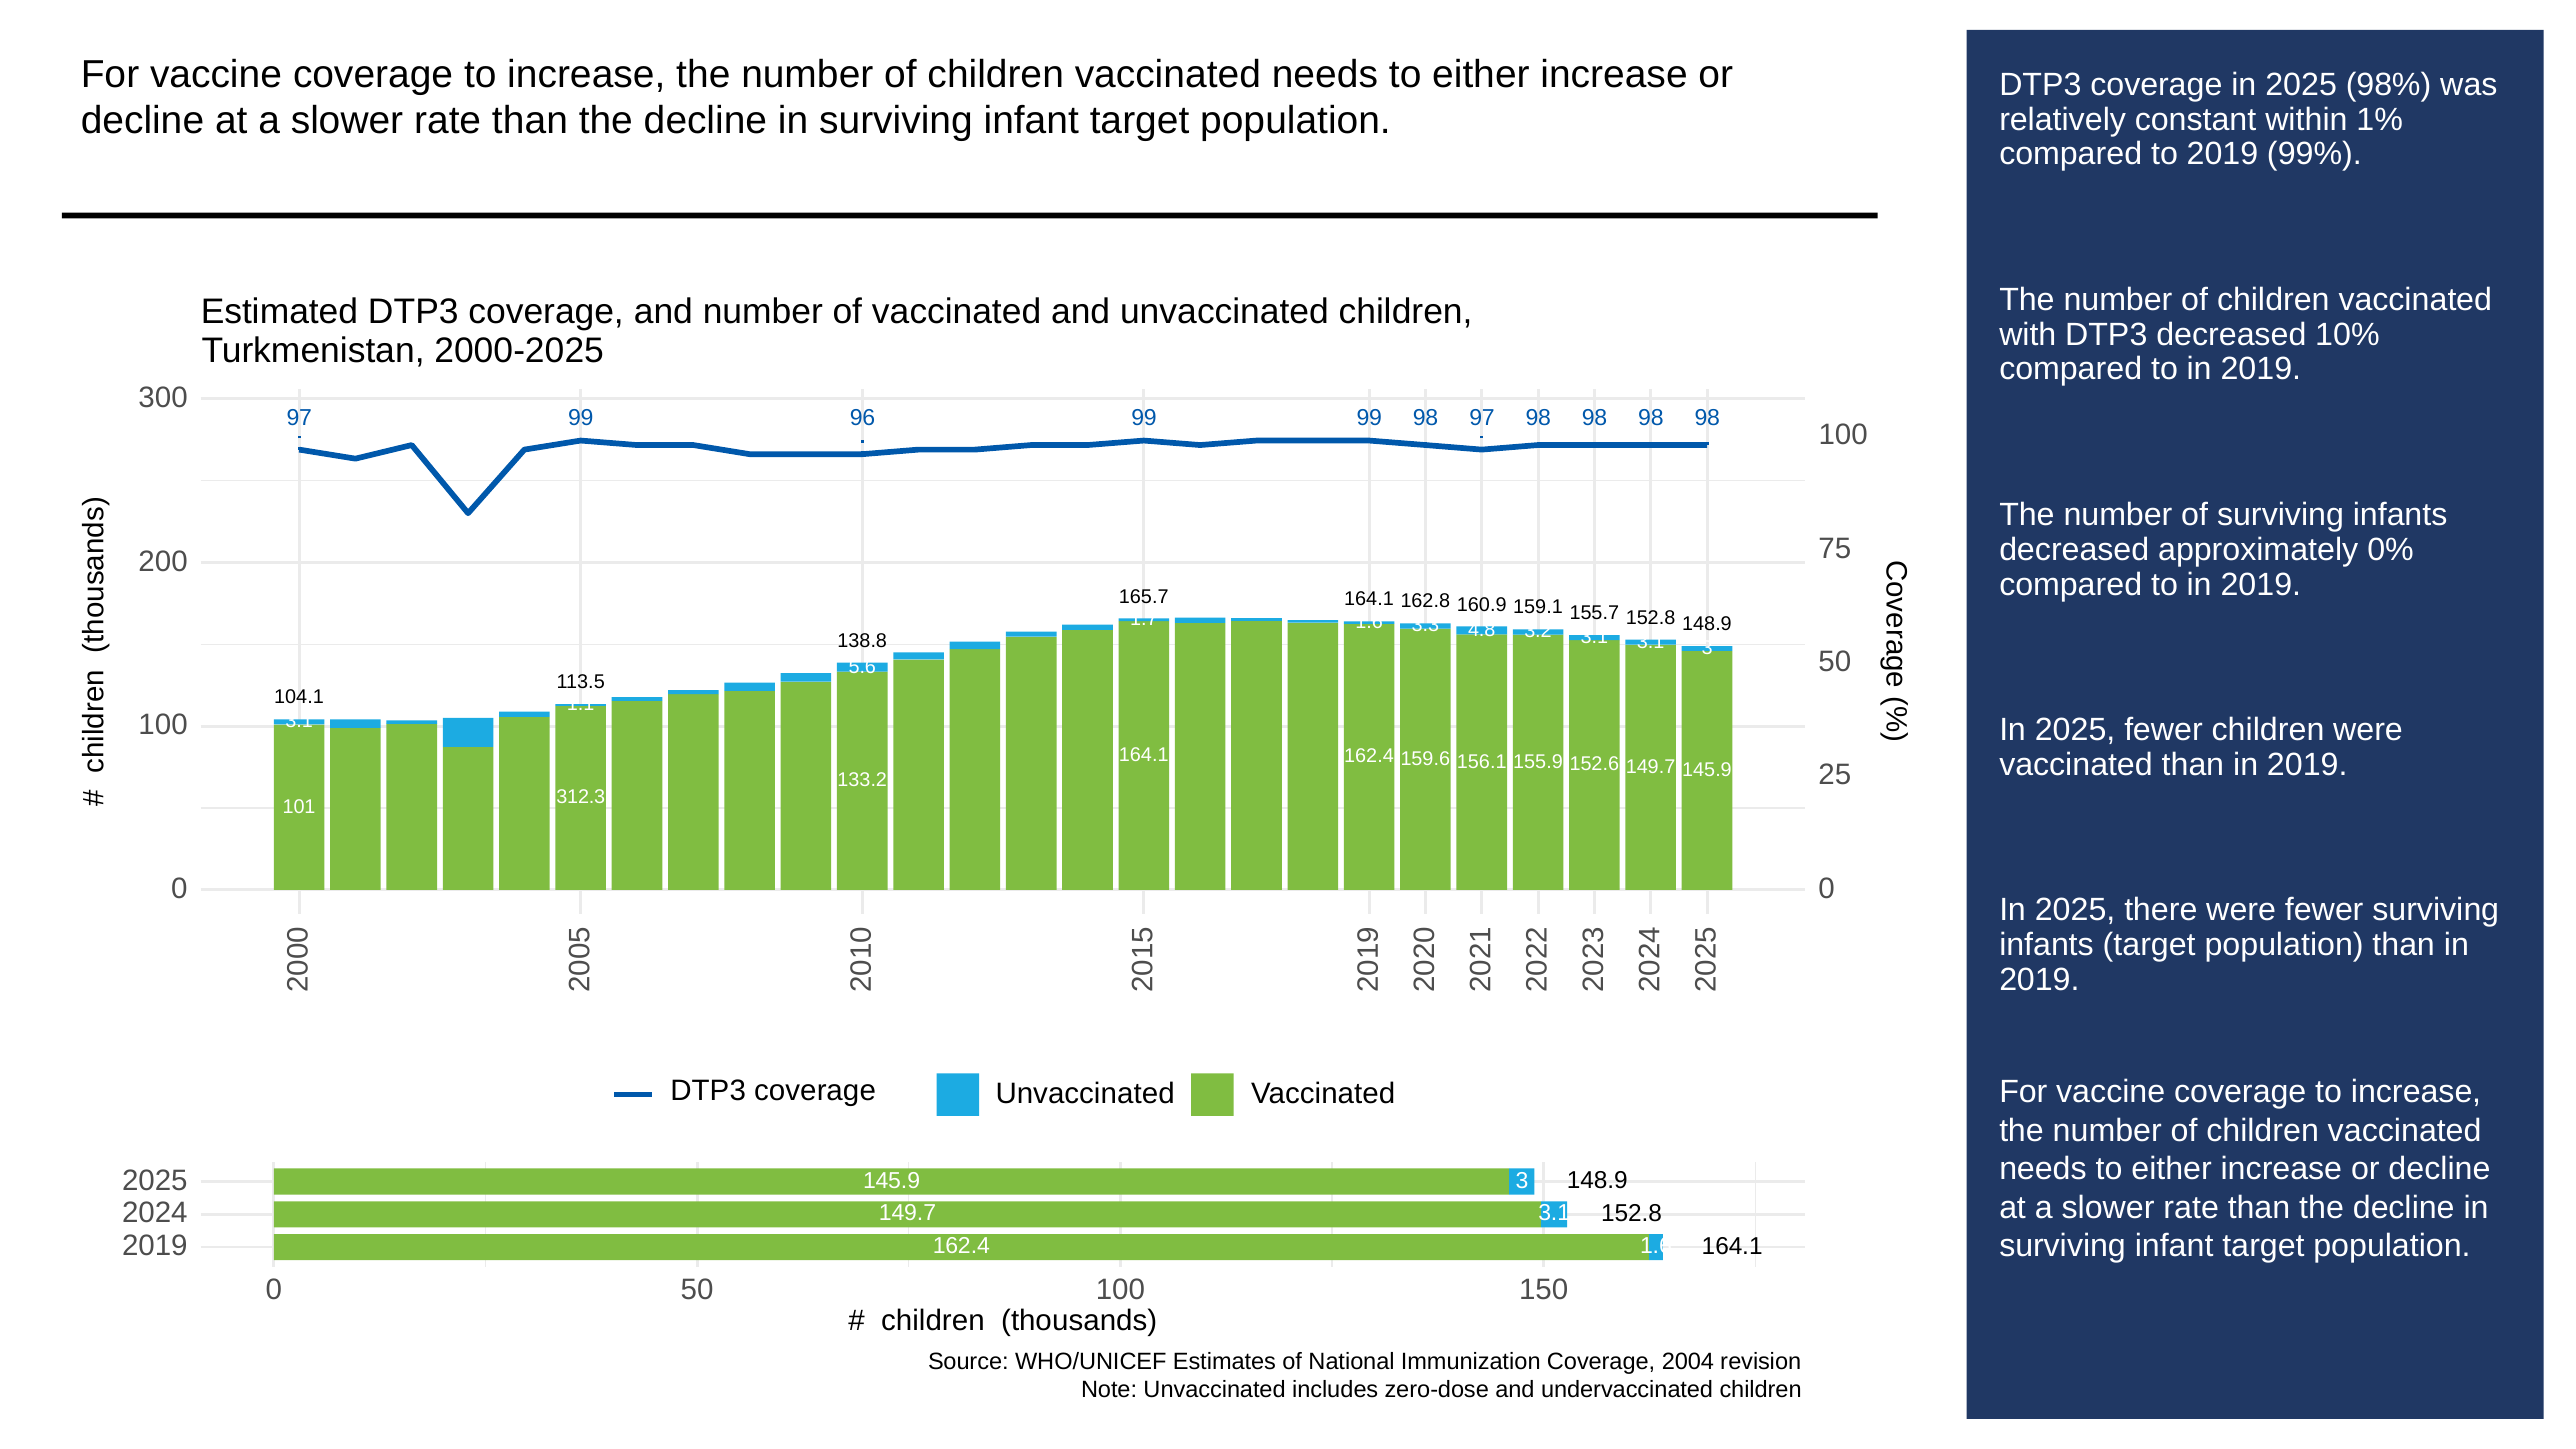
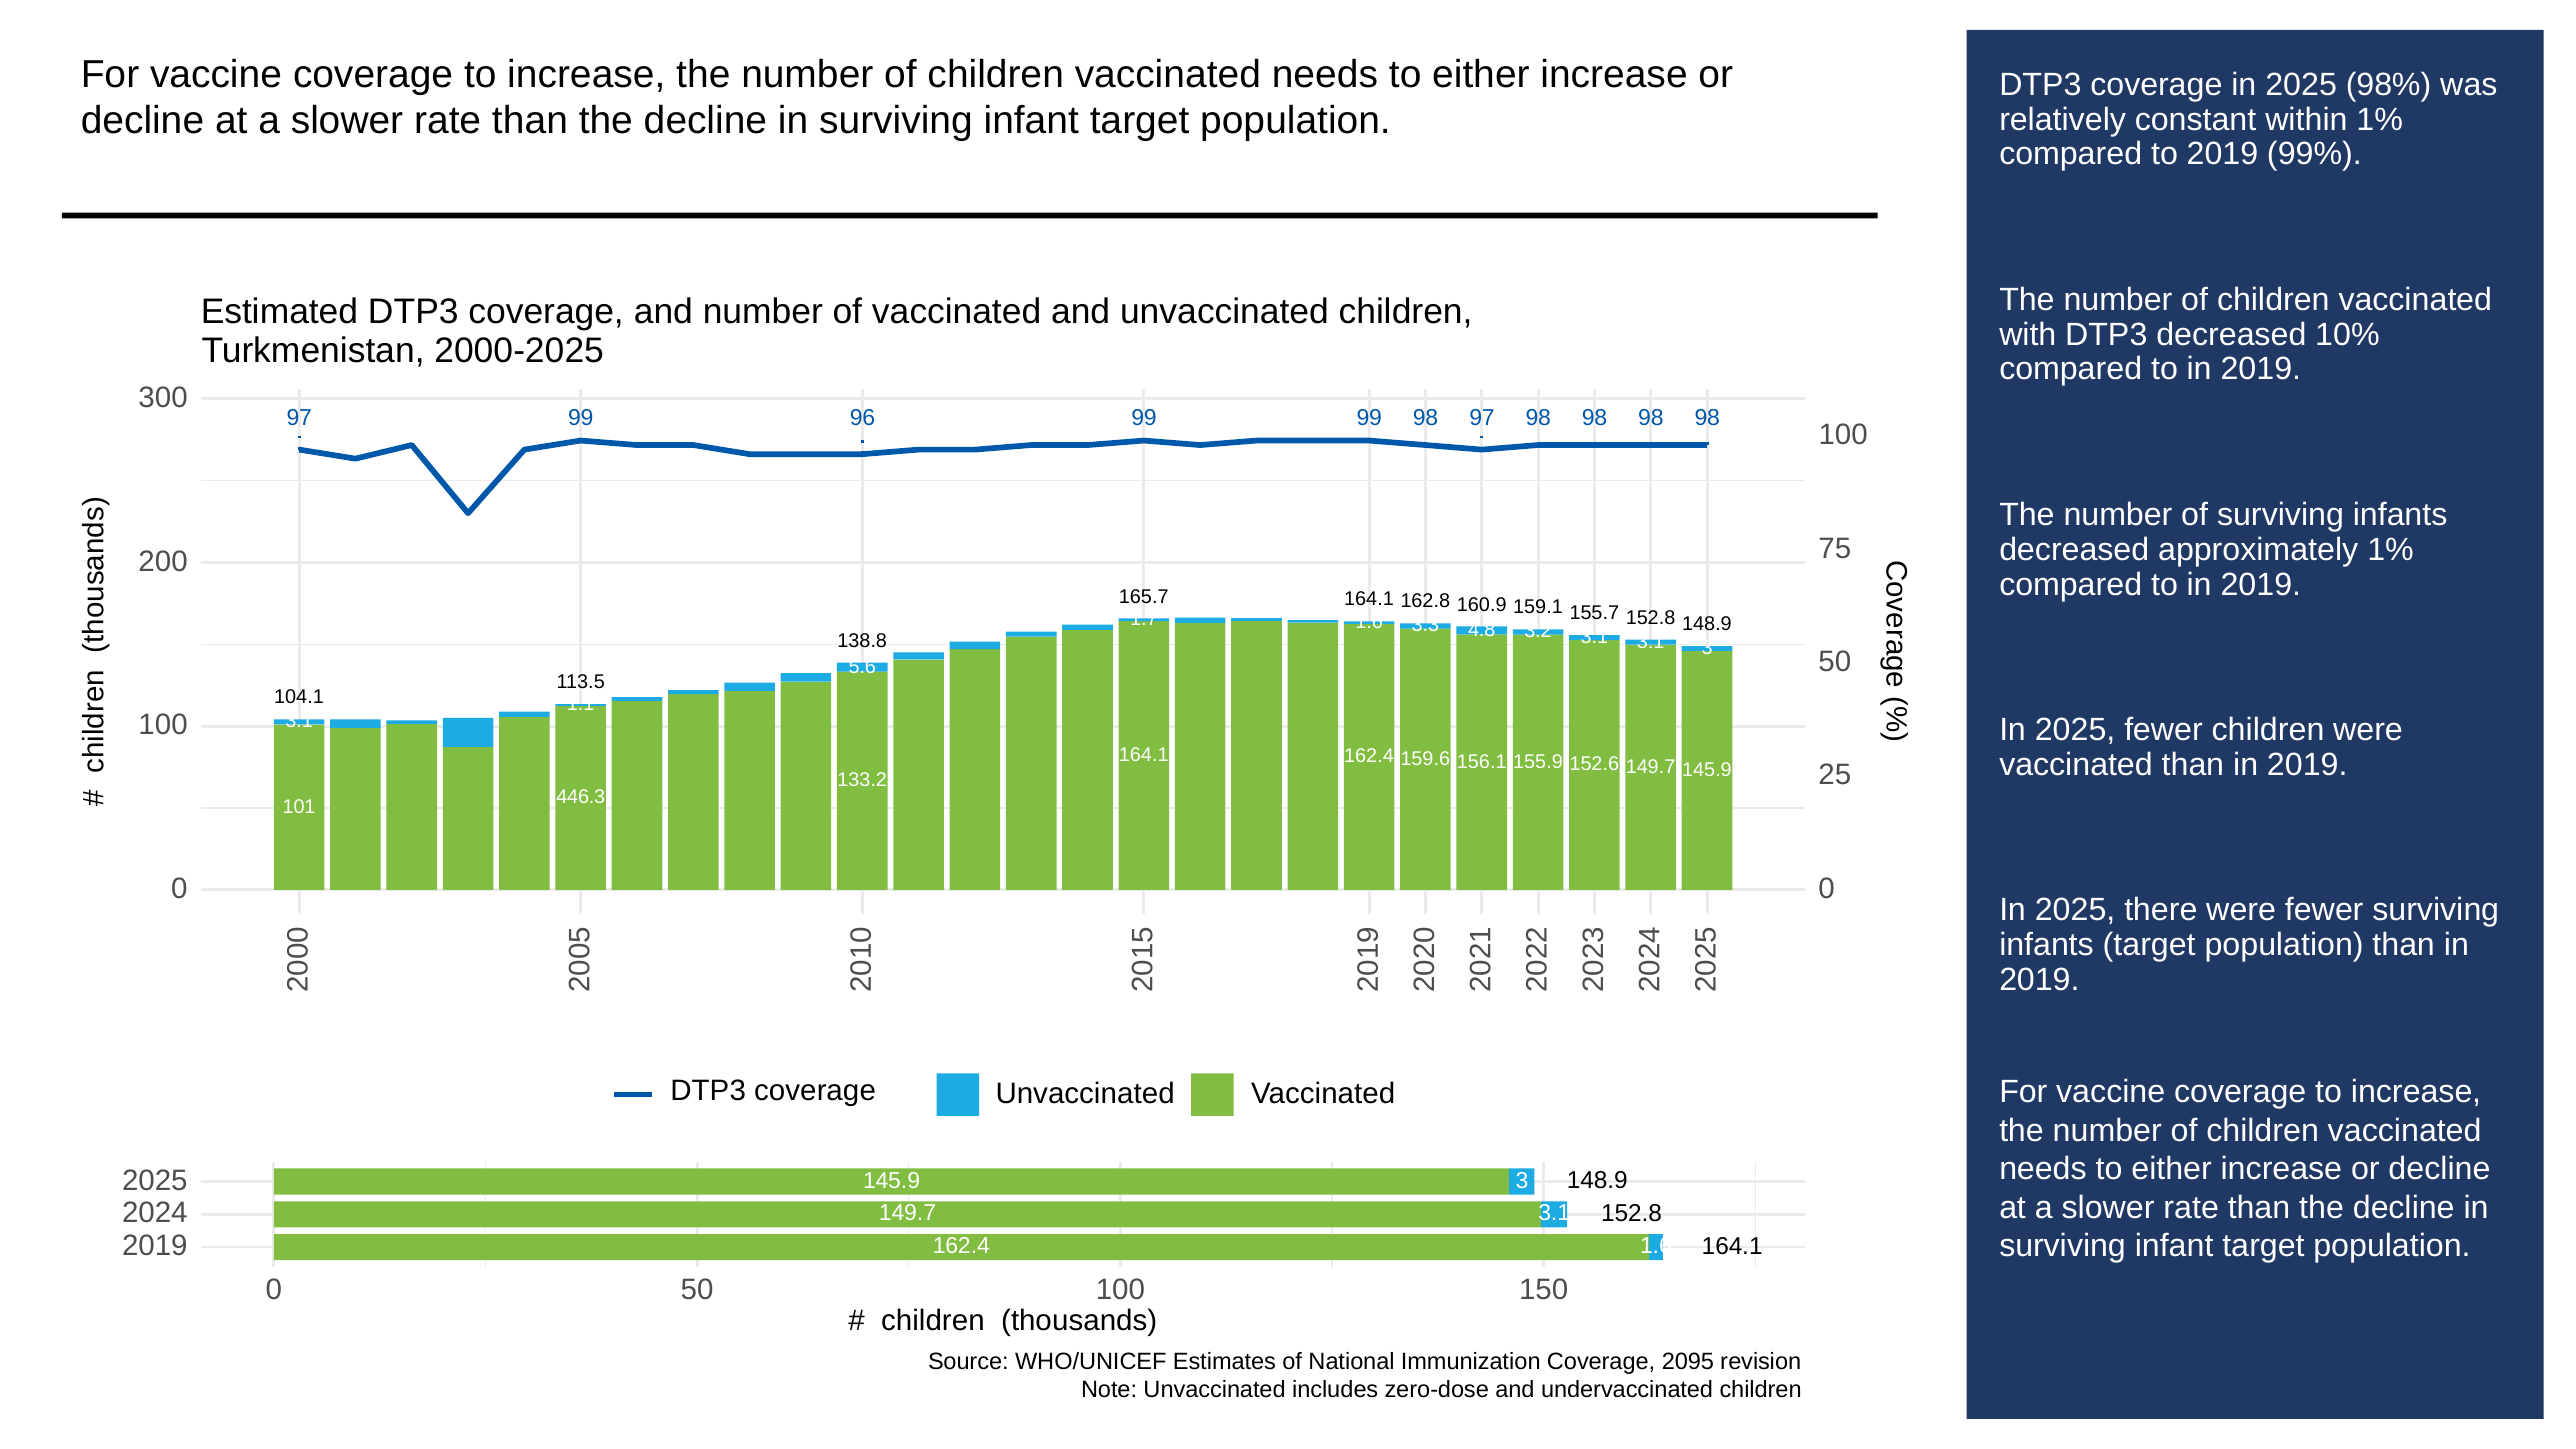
approximately 0%: 0% -> 1%
312.3: 312.3 -> 446.3
2004: 2004 -> 2095
